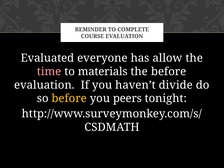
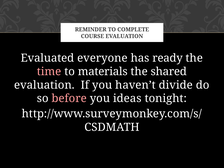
allow: allow -> ready
the before: before -> shared
before at (69, 98) colour: yellow -> pink
peers: peers -> ideas
